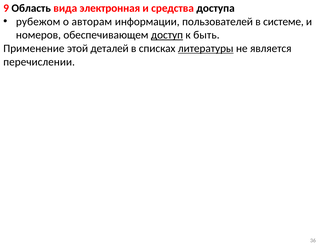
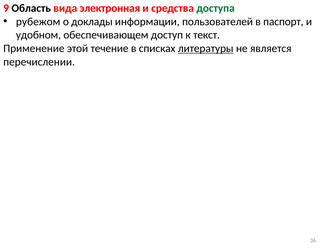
доступа colour: black -> green
авторам: авторам -> доклады
системе: системе -> паспорт
номеров: номеров -> удобном
доступ underline: present -> none
быть: быть -> текст
деталей: деталей -> течение
